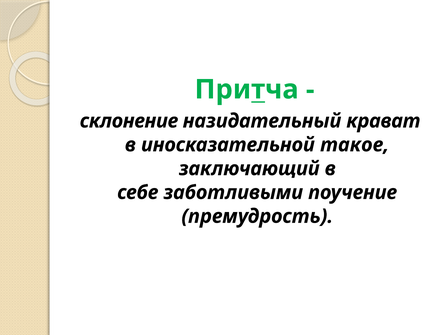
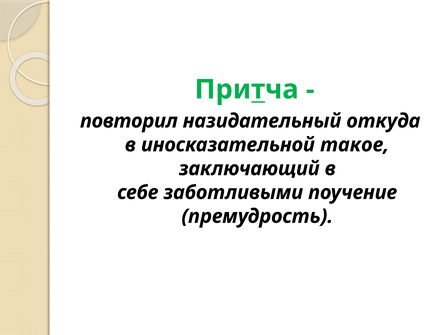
склонение: склонение -> повторил
крават: крават -> откуда
